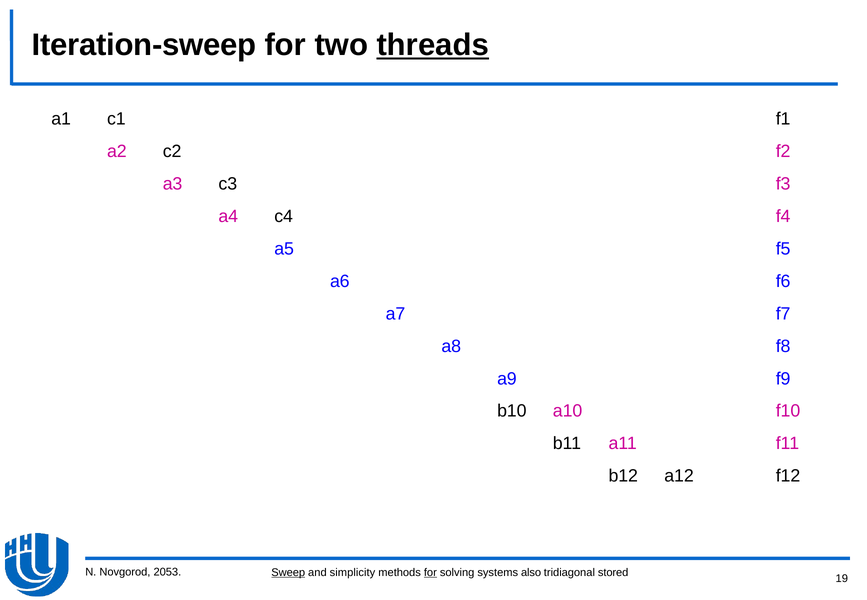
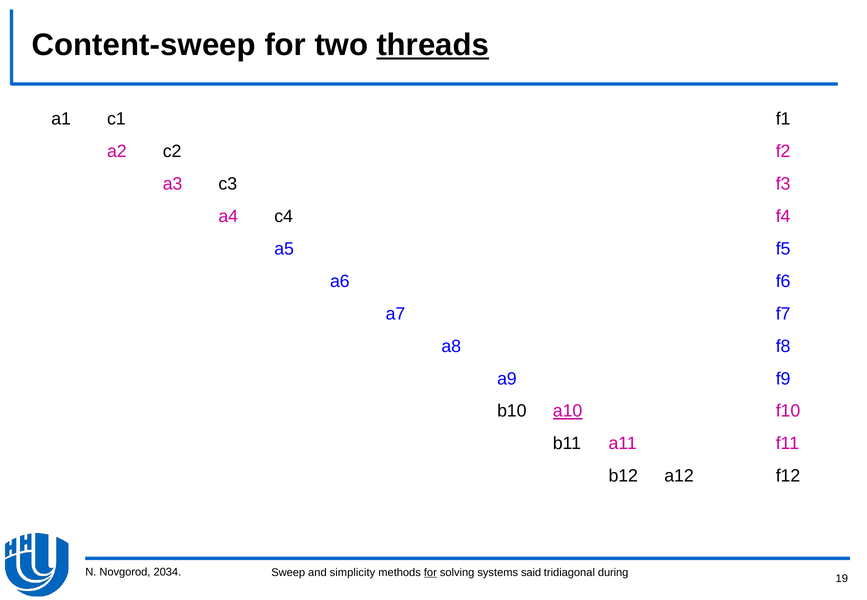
Iteration-sweep: Iteration-sweep -> Content-sweep
a10 underline: none -> present
2053: 2053 -> 2034
Sweep underline: present -> none
also: also -> said
stored: stored -> during
